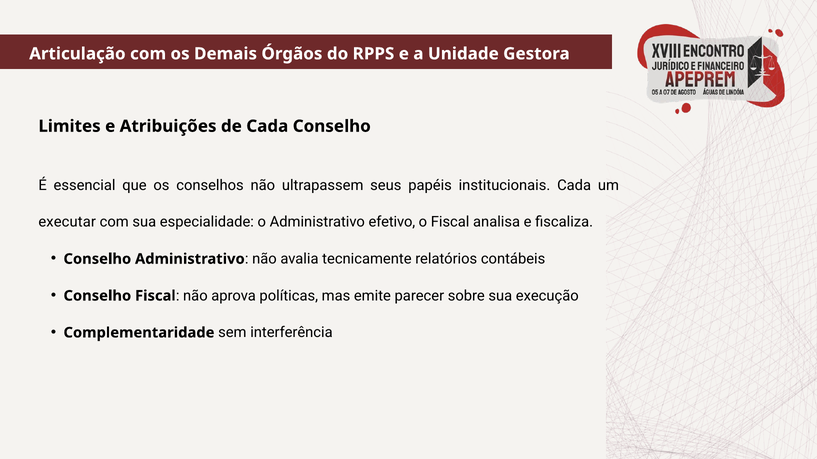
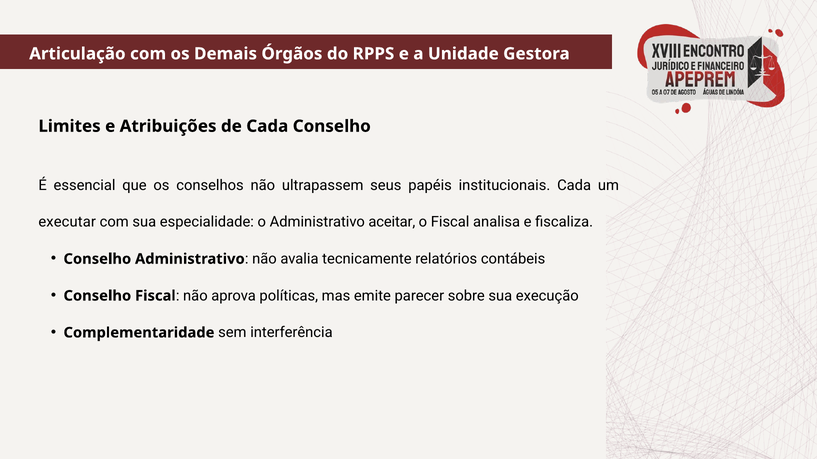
efetivo: efetivo -> aceitar
